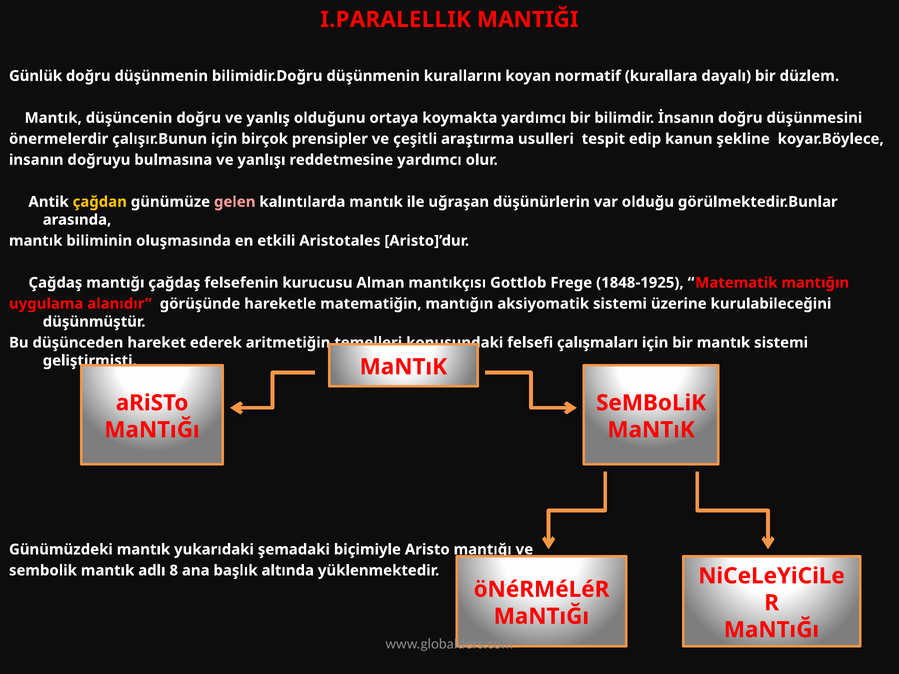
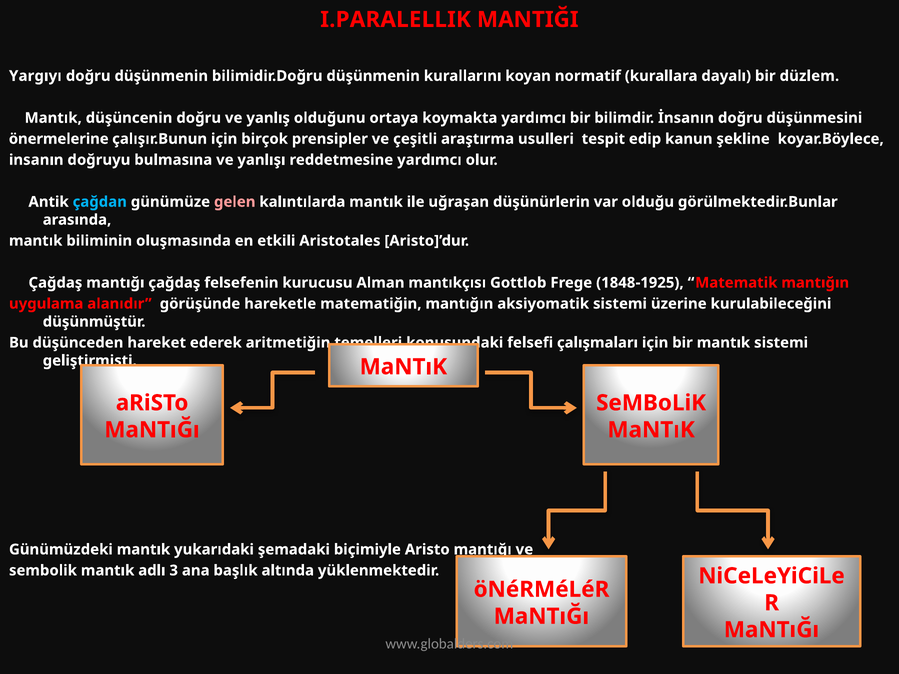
Günlük: Günlük -> Yargıyı
önermelerdir: önermelerdir -> önermelerine
çağdan colour: yellow -> light blue
8: 8 -> 3
